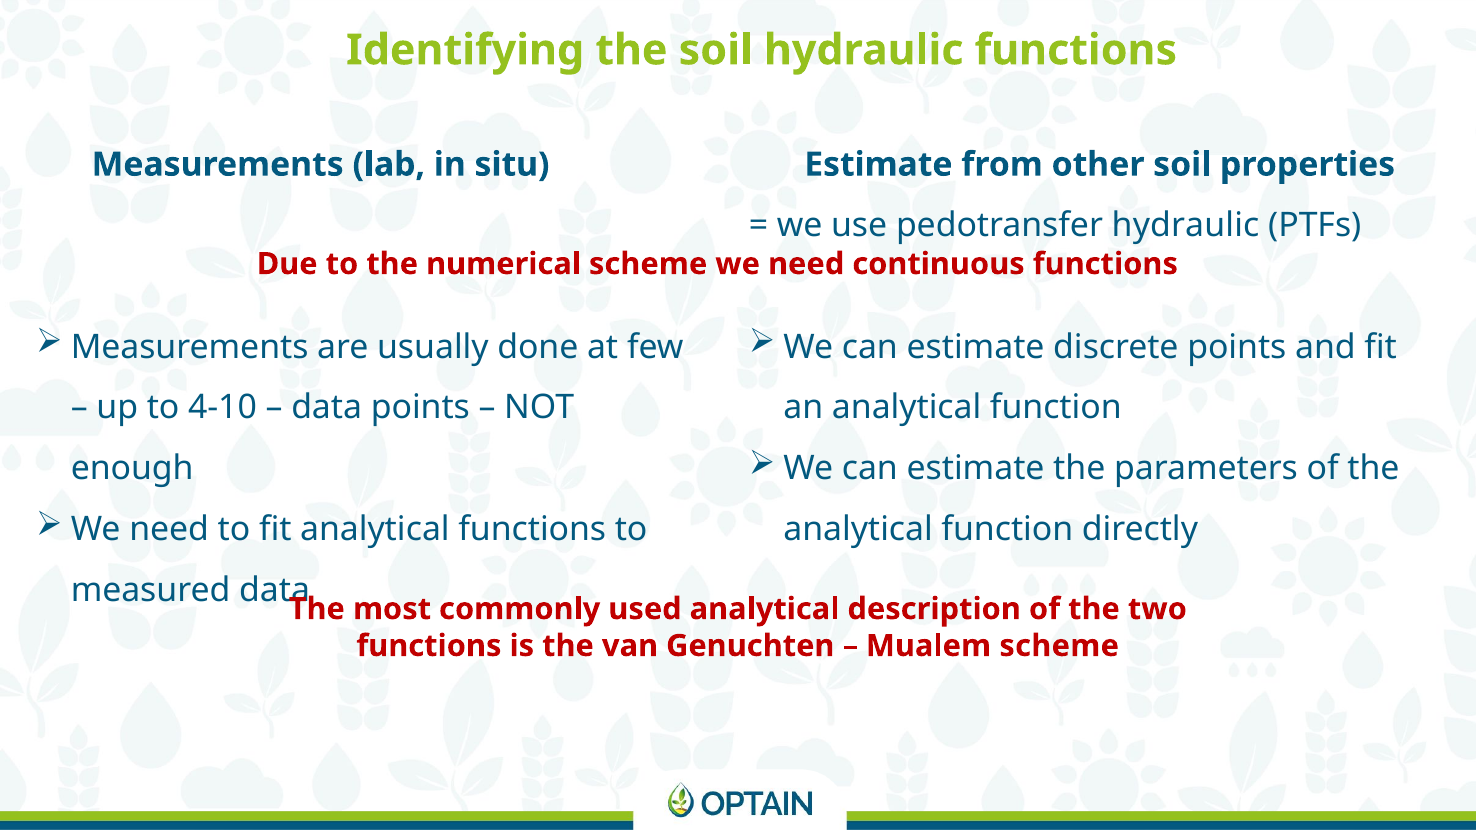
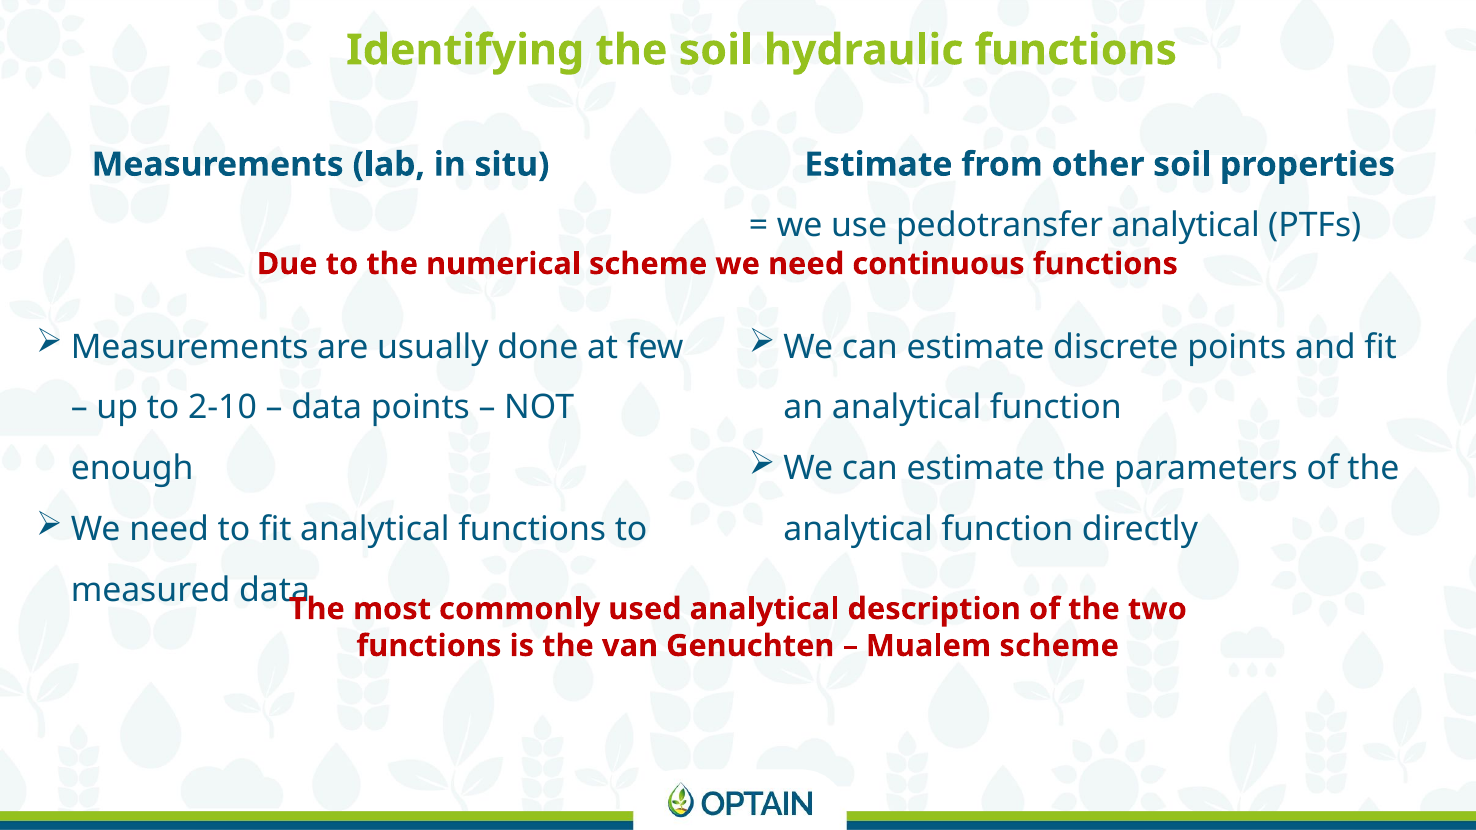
pedotransfer hydraulic: hydraulic -> analytical
4-10: 4-10 -> 2-10
